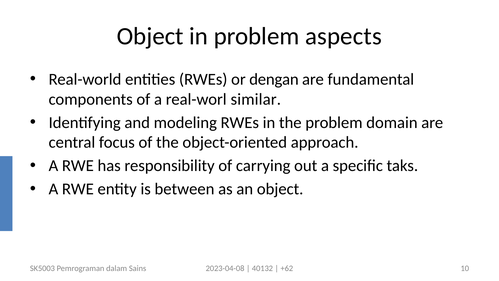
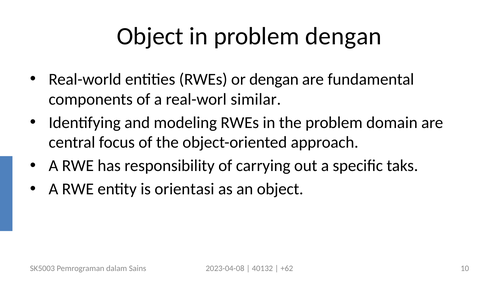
problem aspects: aspects -> dengan
between: between -> orientasi
